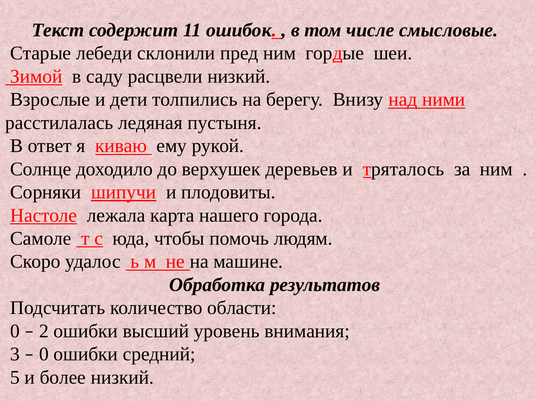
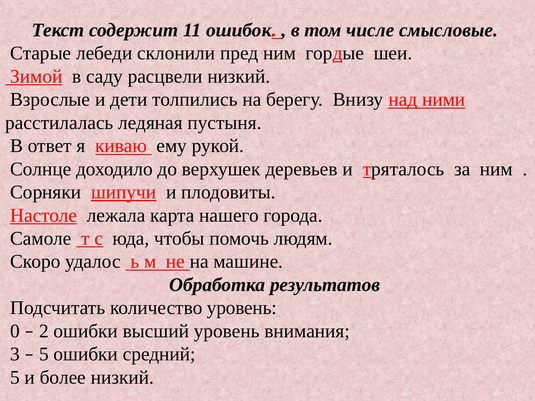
количество области: области -> уровень
0 at (44, 354): 0 -> 5
